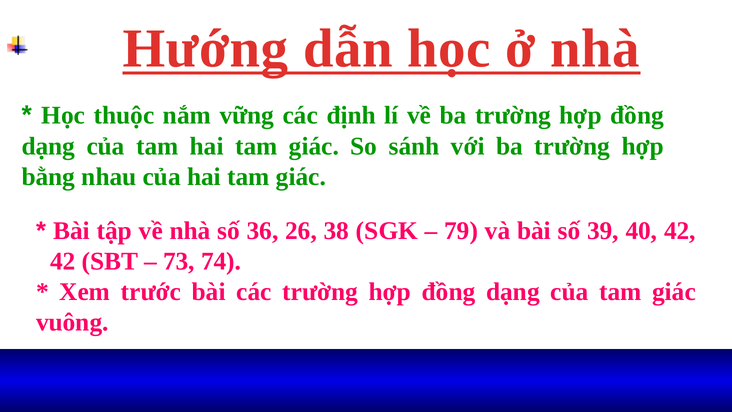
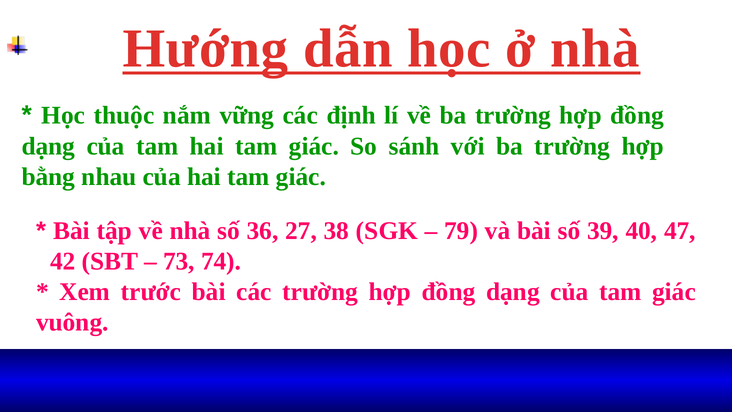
26: 26 -> 27
40 42: 42 -> 47
